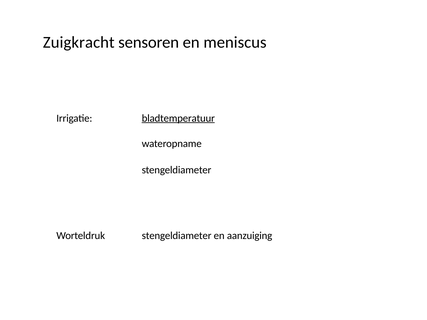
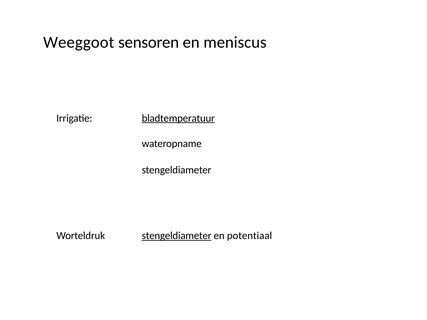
Zuigkracht: Zuigkracht -> Weeggoot
stengeldiameter at (177, 236) underline: none -> present
aanzuiging: aanzuiging -> potentiaal
